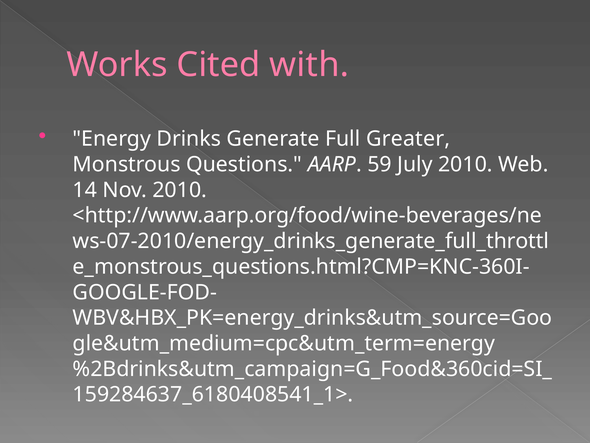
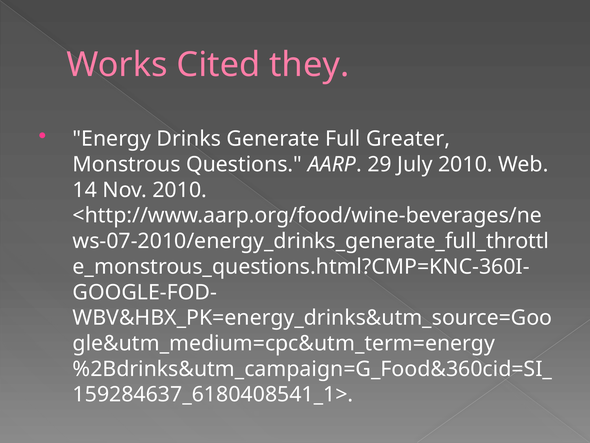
with: with -> they
59: 59 -> 29
